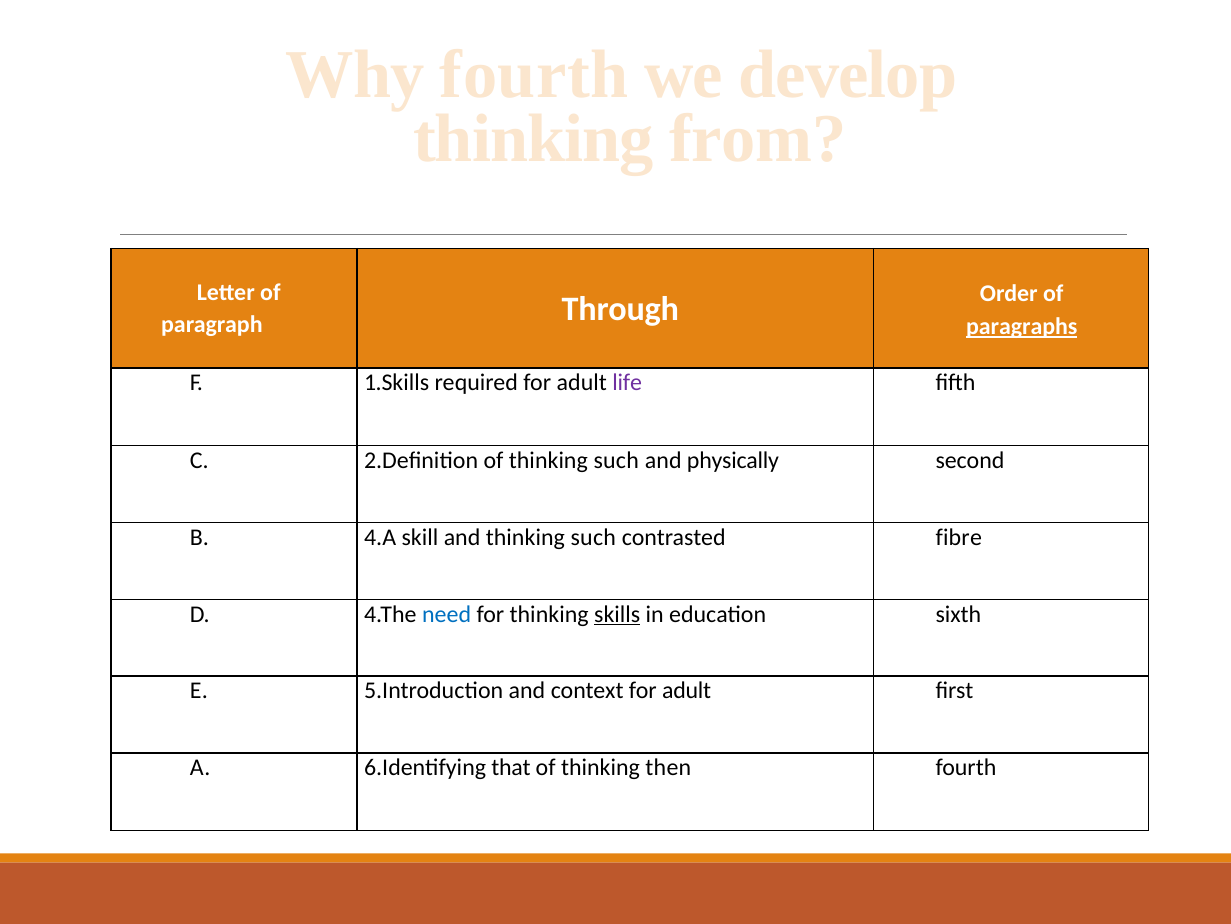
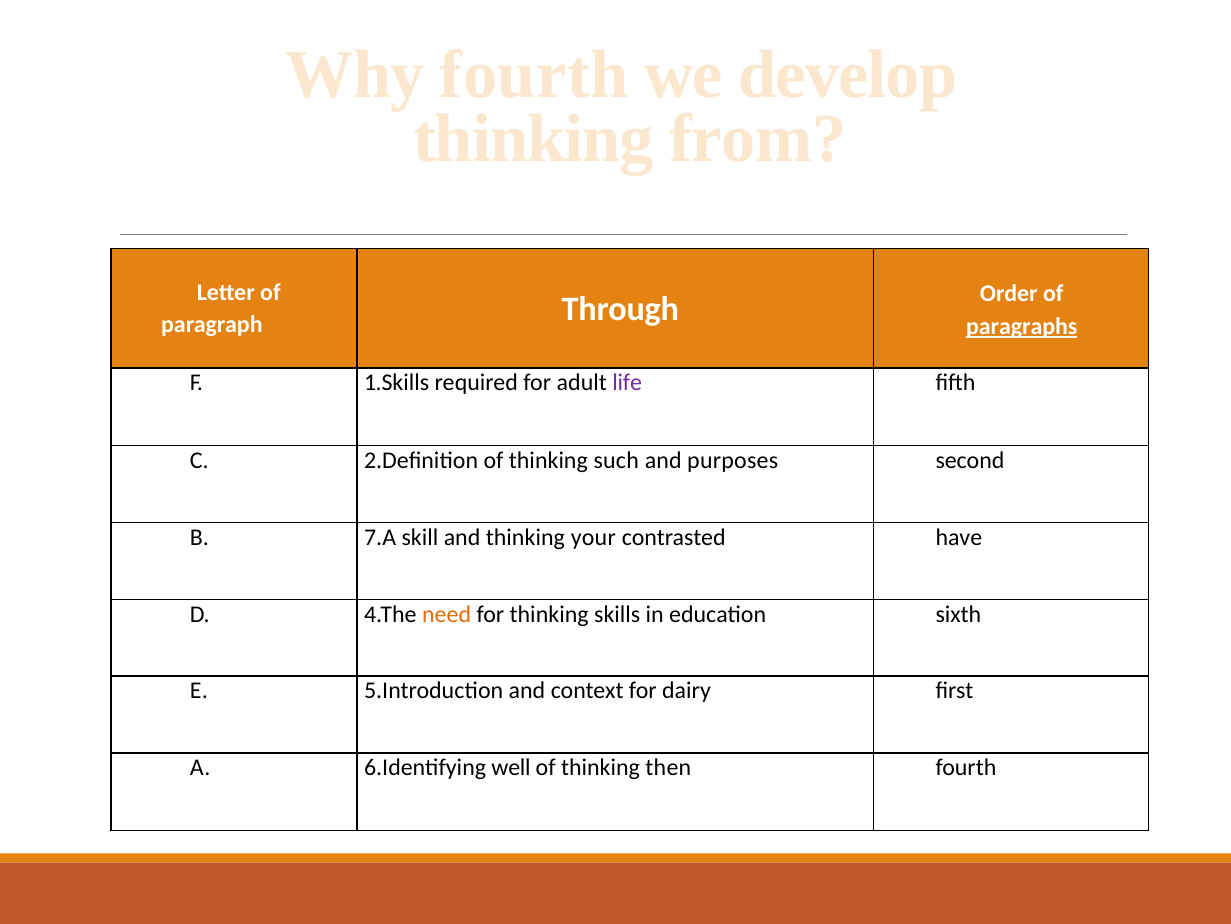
physically: physically -> purposes
4.A: 4.A -> 7.A
and thinking such: such -> your
fibre: fibre -> have
need colour: blue -> orange
skills underline: present -> none
context for adult: adult -> dairy
that: that -> well
